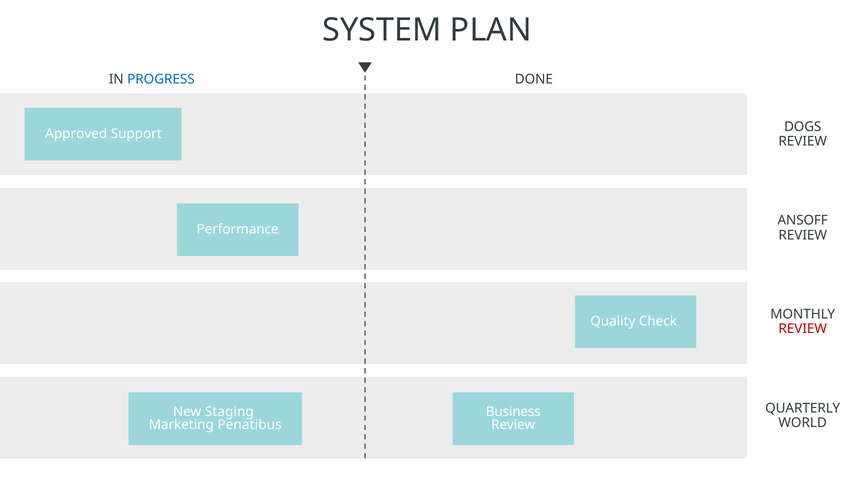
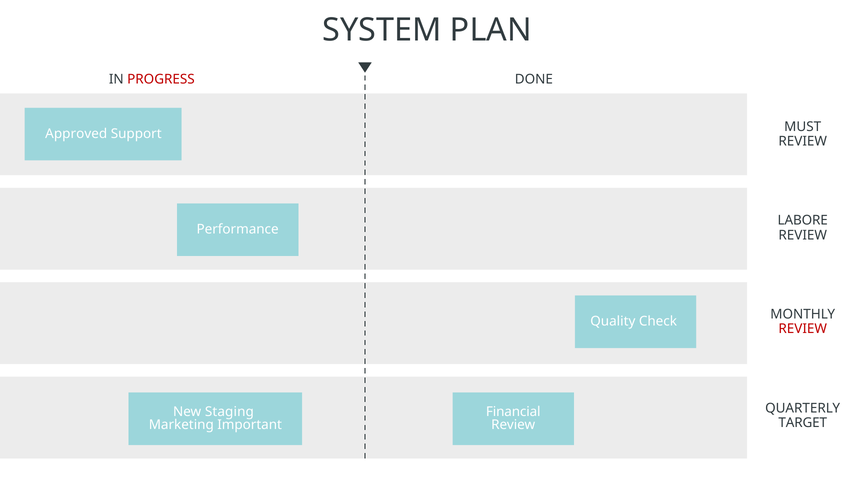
PROGRESS colour: blue -> red
DOGS: DOGS -> MUST
ANSOFF: ANSOFF -> LABORE
Business: Business -> Financial
WORLD: WORLD -> TARGET
Penatibus: Penatibus -> Important
